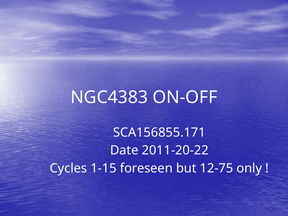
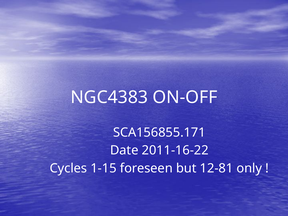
2011-20-22: 2011-20-22 -> 2011-16-22
12-75: 12-75 -> 12-81
